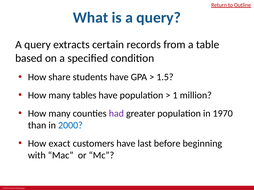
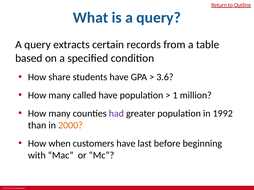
1.5: 1.5 -> 3.6
tables: tables -> called
1970: 1970 -> 1992
2000 colour: blue -> orange
exact: exact -> when
